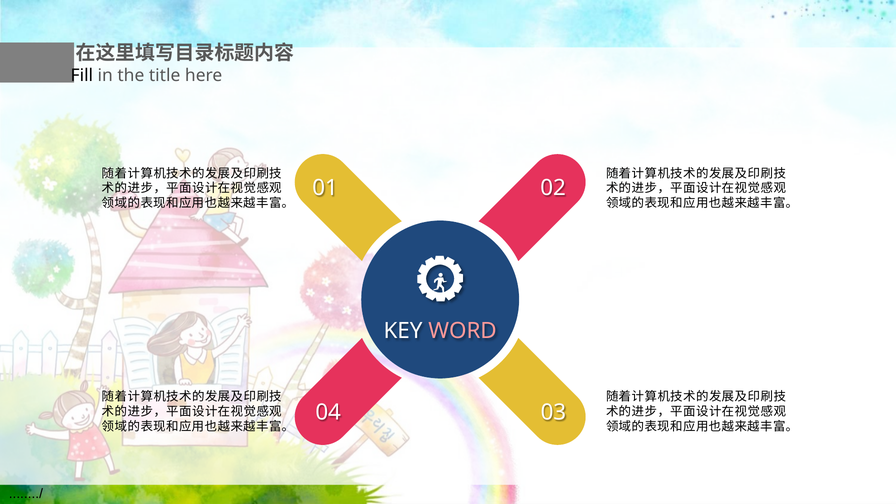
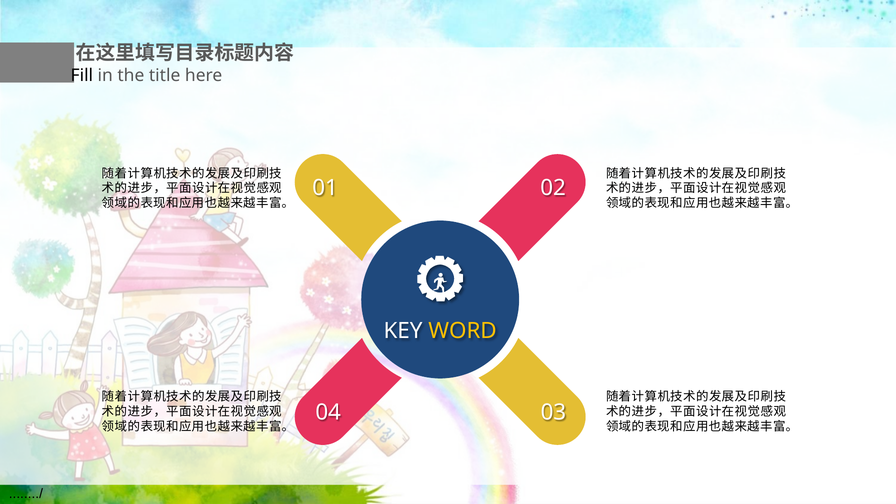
WORD colour: pink -> yellow
